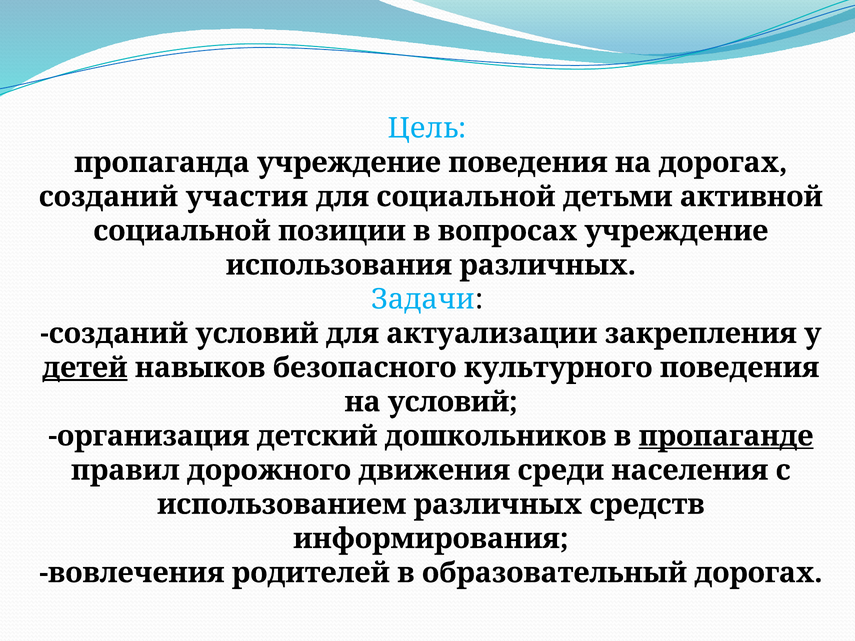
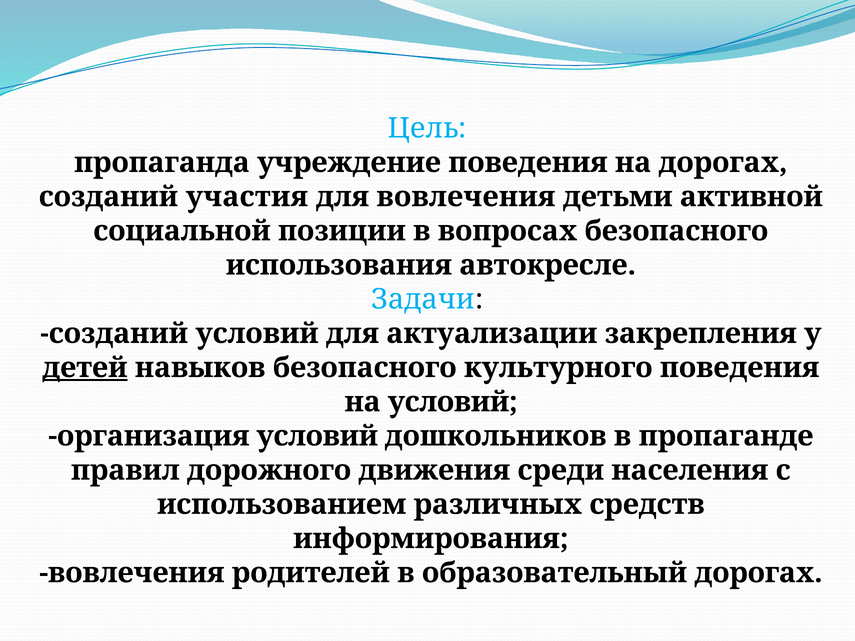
для социальной: социальной -> вовлечения
вопросах учреждение: учреждение -> безопасного
использования различных: различных -> автокресле
организация детский: детский -> условий
пропаганде underline: present -> none
